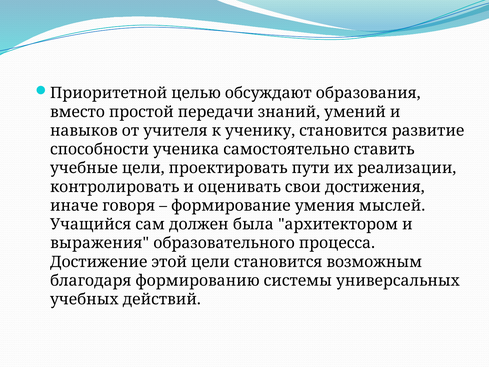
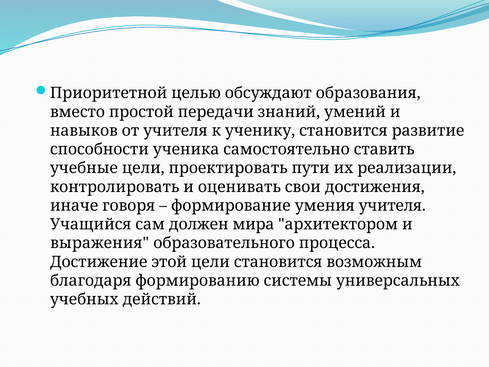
умения мыслей: мыслей -> учителя
была: была -> мира
